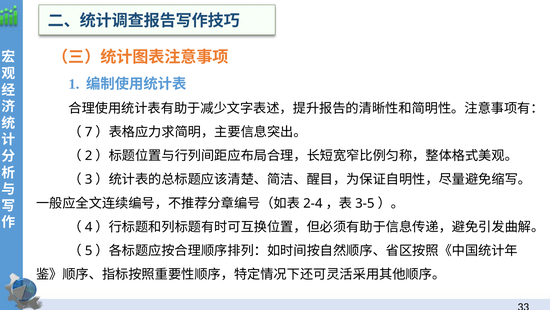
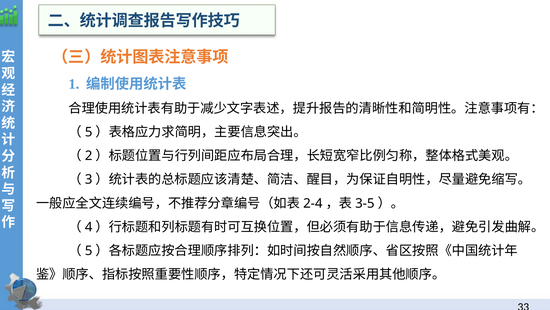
7 at (89, 132): 7 -> 5
